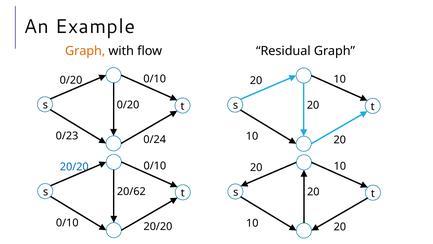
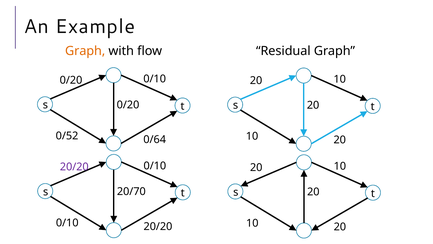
0/23: 0/23 -> 0/52
0/24: 0/24 -> 0/64
20/20 at (74, 167) colour: blue -> purple
20/62: 20/62 -> 20/70
